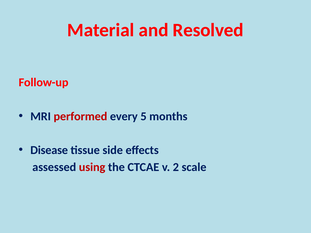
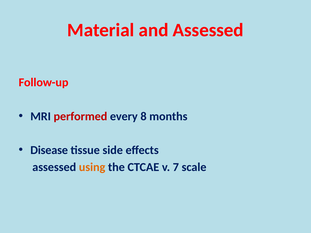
and Resolved: Resolved -> Assessed
5: 5 -> 8
using colour: red -> orange
2: 2 -> 7
